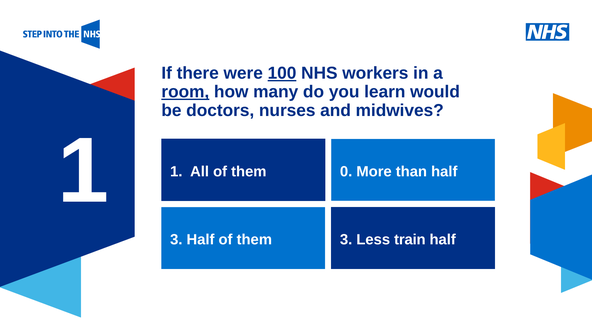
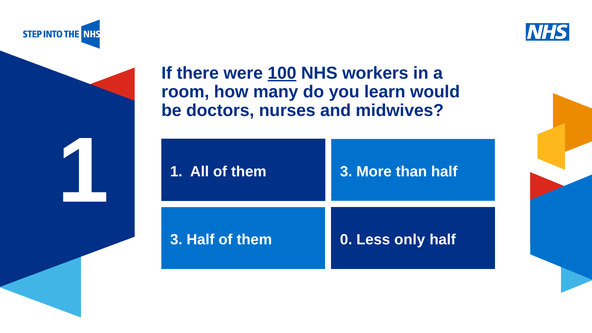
room underline: present -> none
them 0: 0 -> 3
them 3: 3 -> 0
train: train -> only
